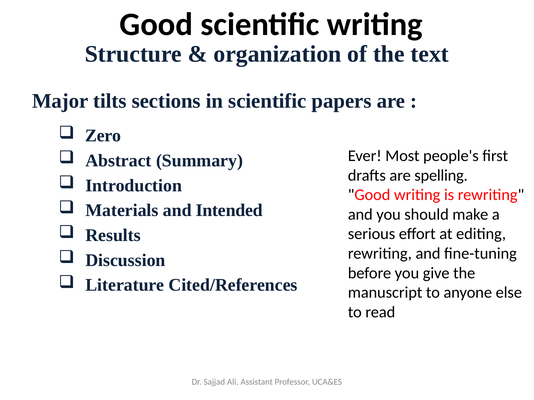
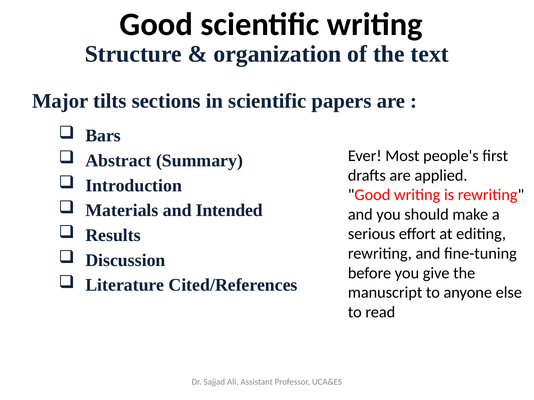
Zero: Zero -> Bars
spelling: spelling -> applied
